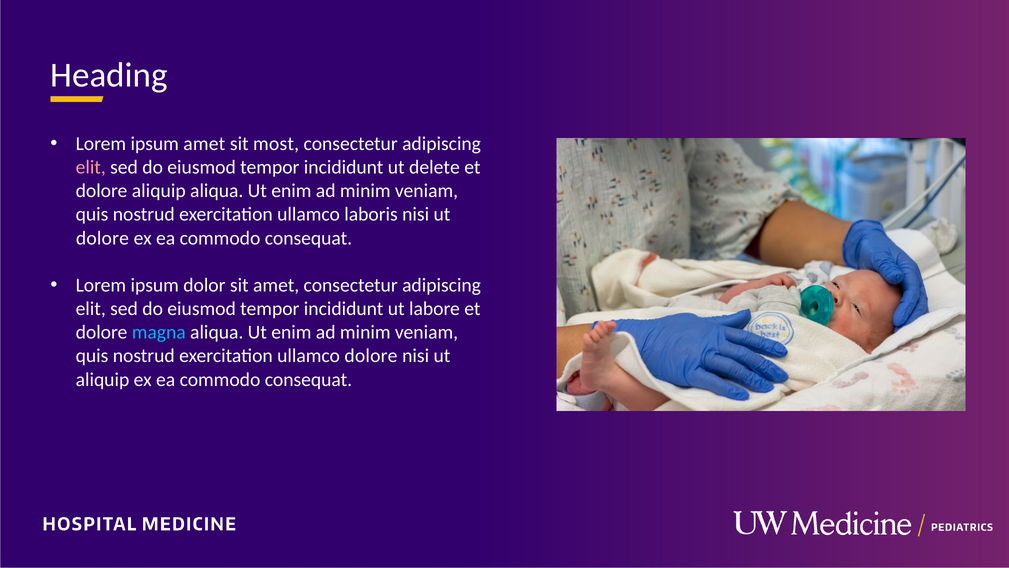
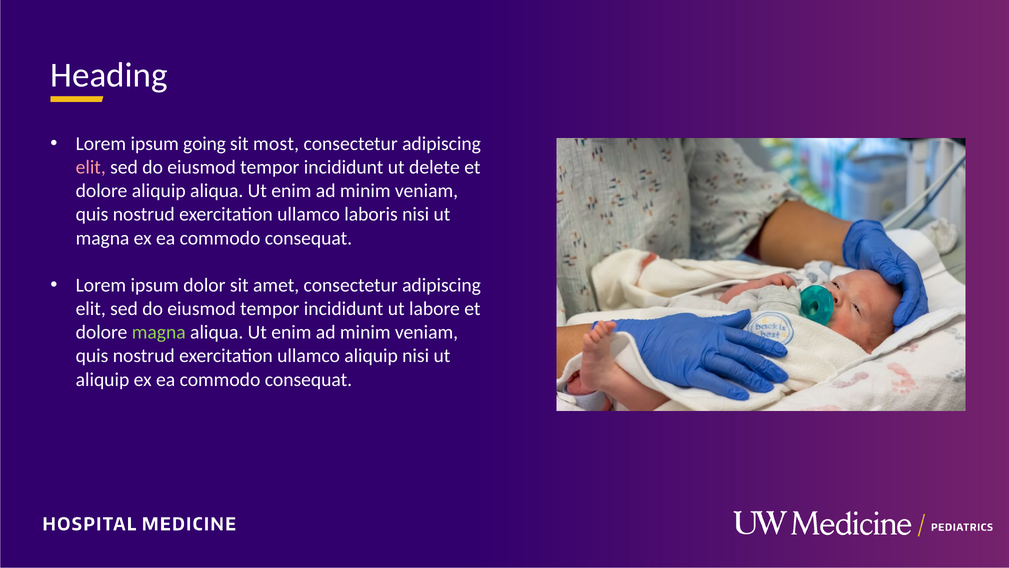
ipsum amet: amet -> going
dolore at (102, 238): dolore -> magna
magna at (159, 332) colour: light blue -> light green
ullamco dolore: dolore -> aliquip
